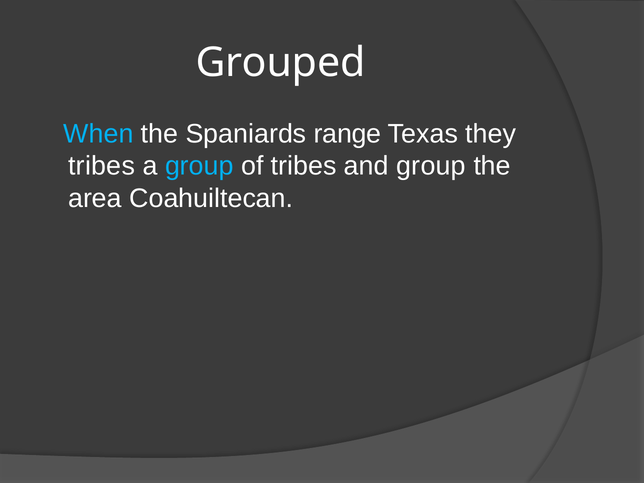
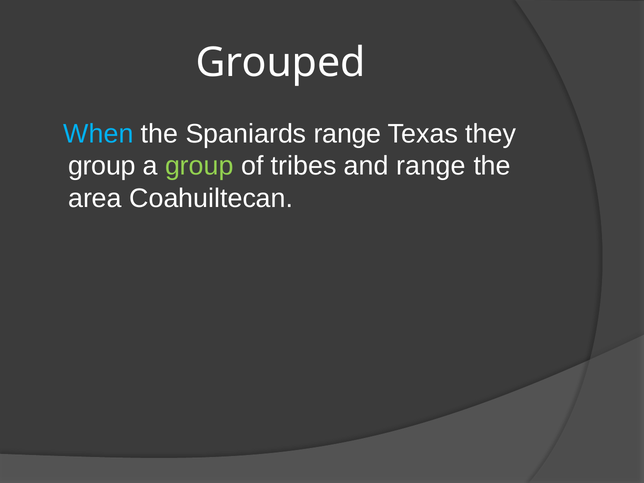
tribes at (102, 166): tribes -> group
group at (199, 166) colour: light blue -> light green
and group: group -> range
